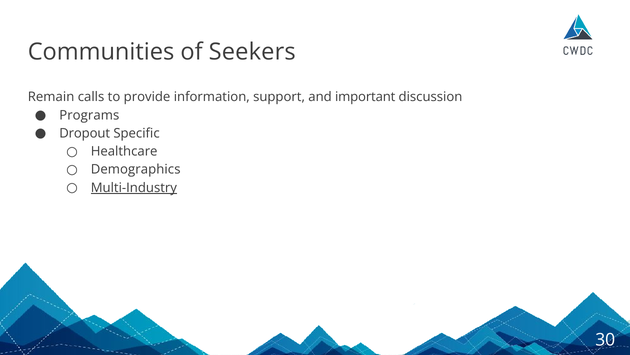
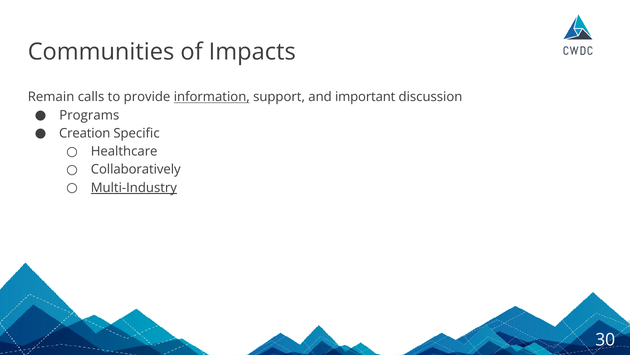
Seekers: Seekers -> Impacts
information underline: none -> present
Dropout: Dropout -> Creation
Demographics: Demographics -> Collaboratively
